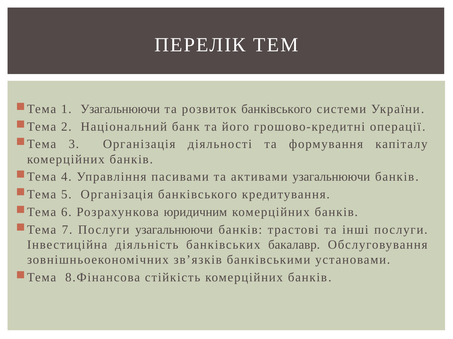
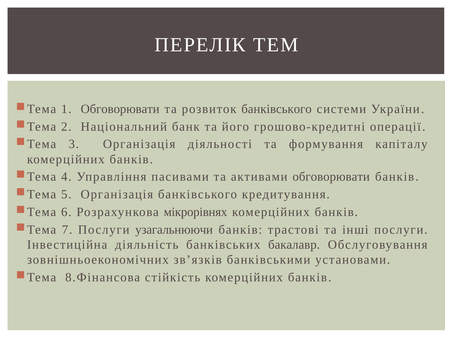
1 Узагальнюючи: Узагальнюючи -> Обговорювати
активами узагальнюючи: узагальнюючи -> обговорювати
юридичним: юридичним -> мікрорівнях
